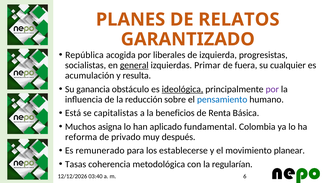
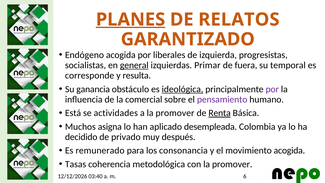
PLANES underline: none -> present
República: República -> Endógeno
cualquier: cualquier -> temporal
acumulación: acumulación -> corresponde
reducción: reducción -> comercial
pensamiento colour: blue -> purple
capitalistas: capitalistas -> actividades
a la beneficios: beneficios -> promover
Renta underline: none -> present
fundamental: fundamental -> desempleada
reforma: reforma -> decidido
establecerse: establecerse -> consonancia
movimiento planear: planear -> acogida
con la regularían: regularían -> promover
